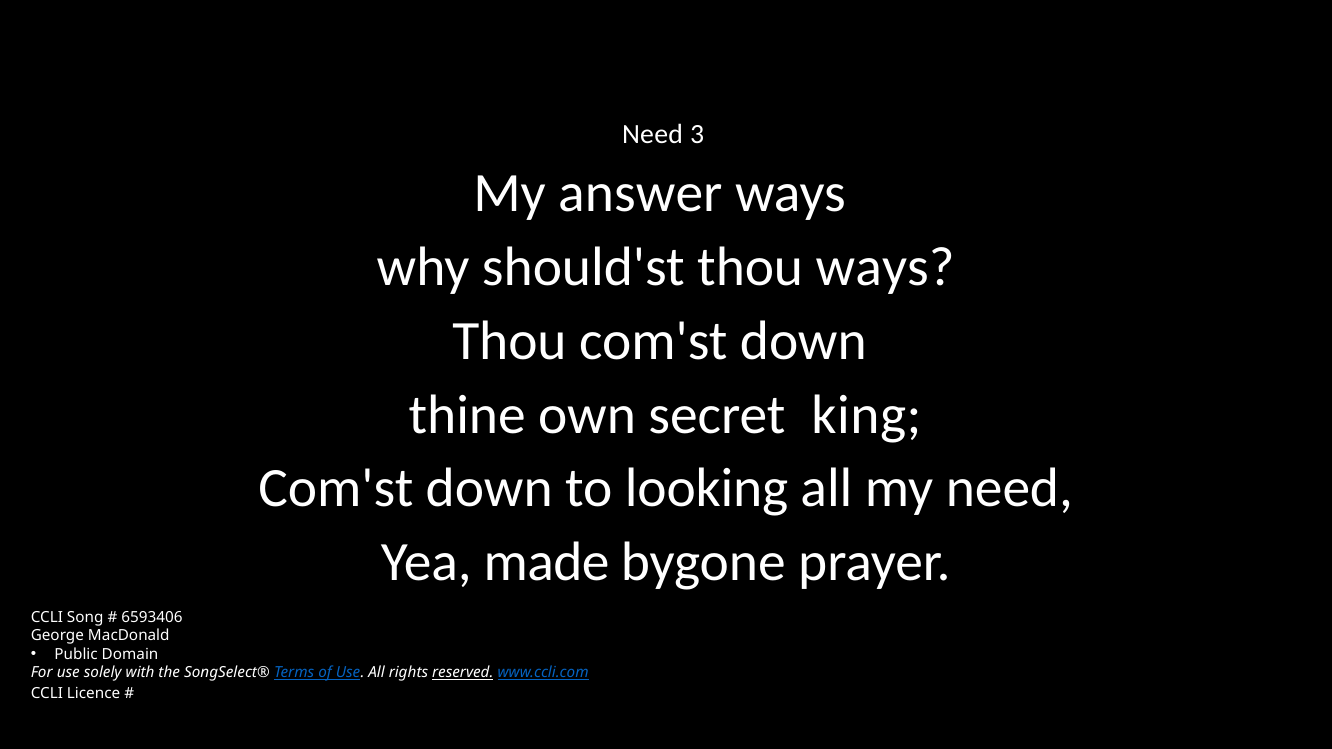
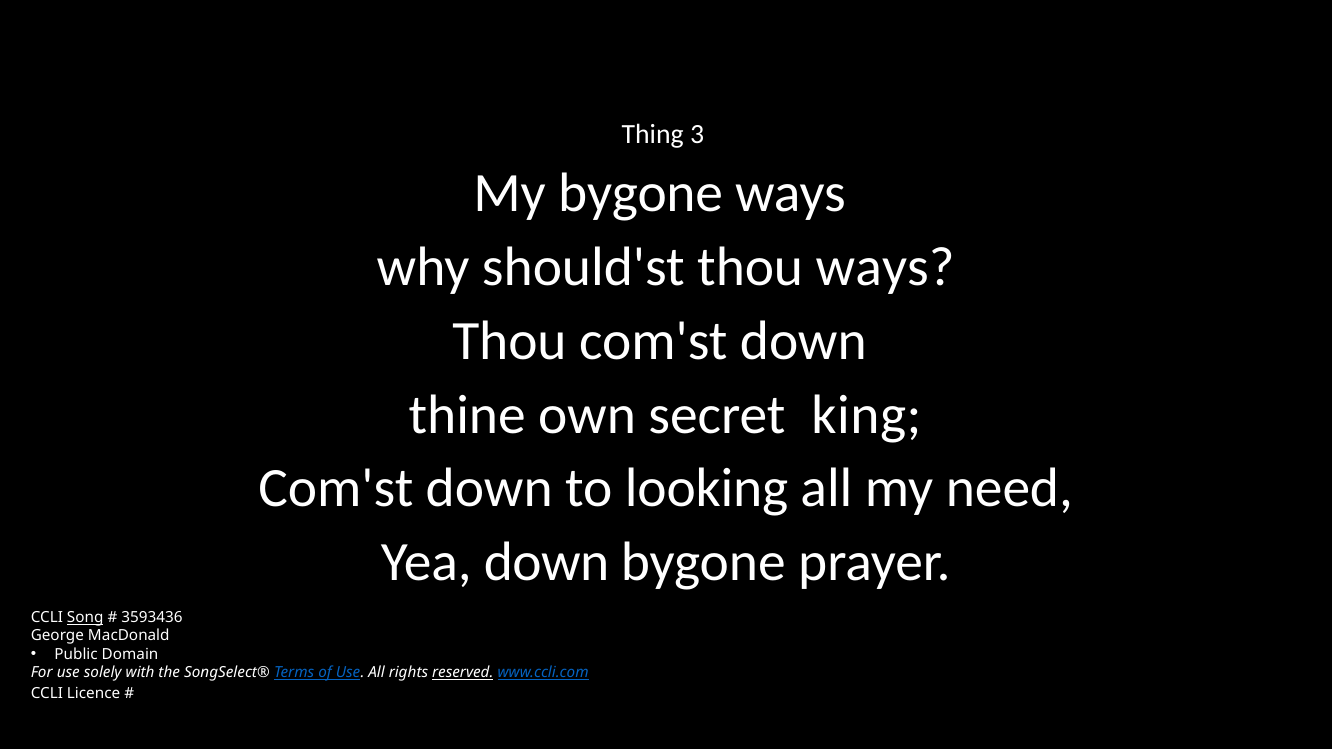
Need at (653, 135): Need -> Thing
My answer: answer -> bygone
Yea made: made -> down
Song underline: none -> present
6593406: 6593406 -> 3593436
